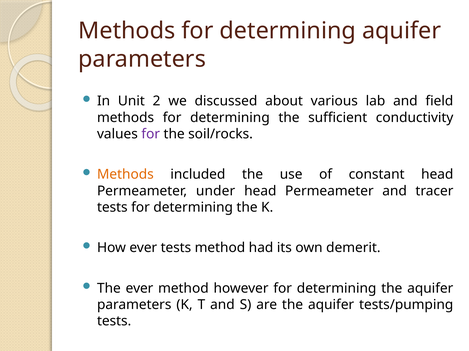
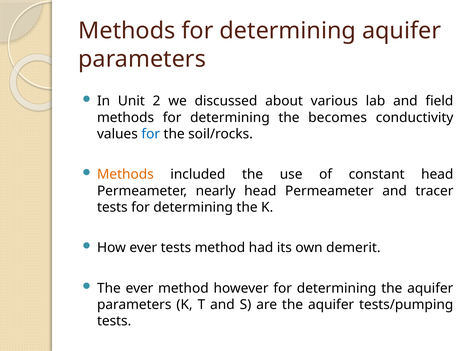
sufficient: sufficient -> becomes
for at (151, 134) colour: purple -> blue
under: under -> nearly
